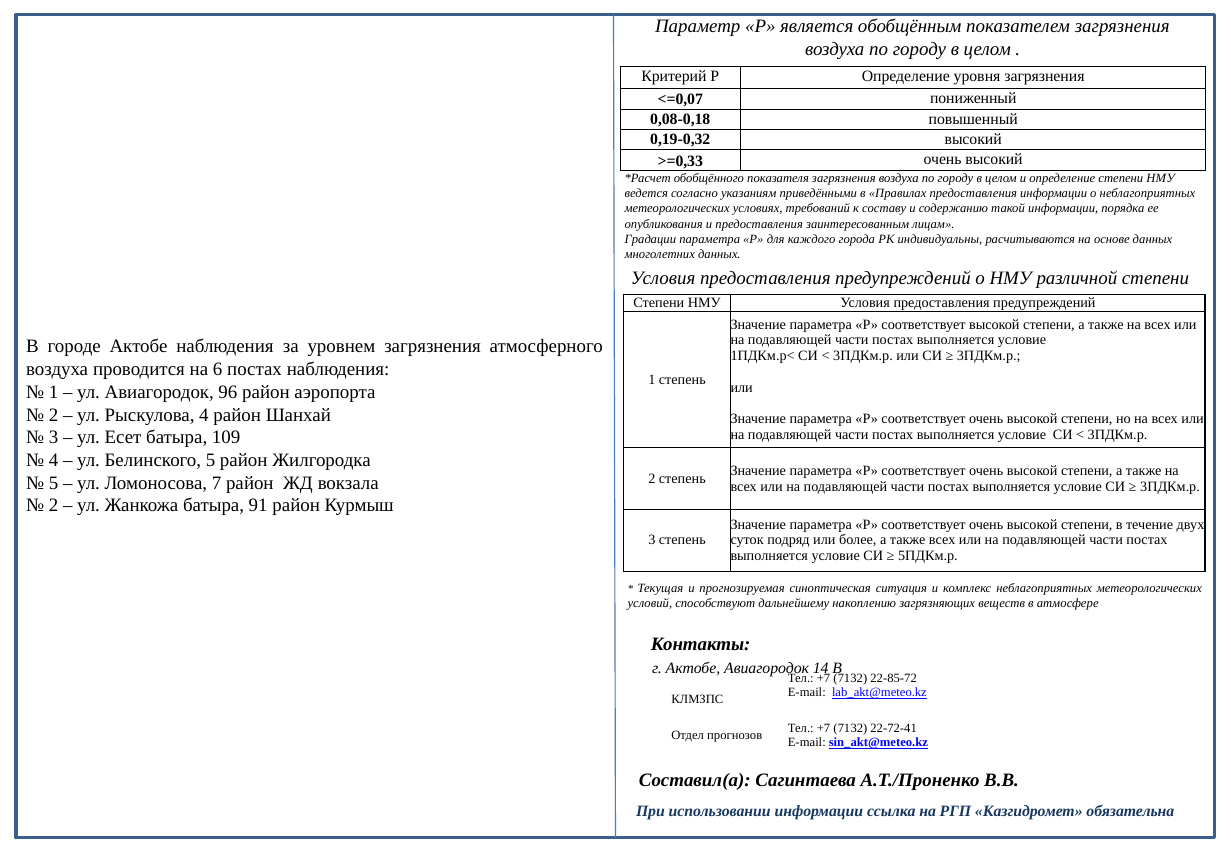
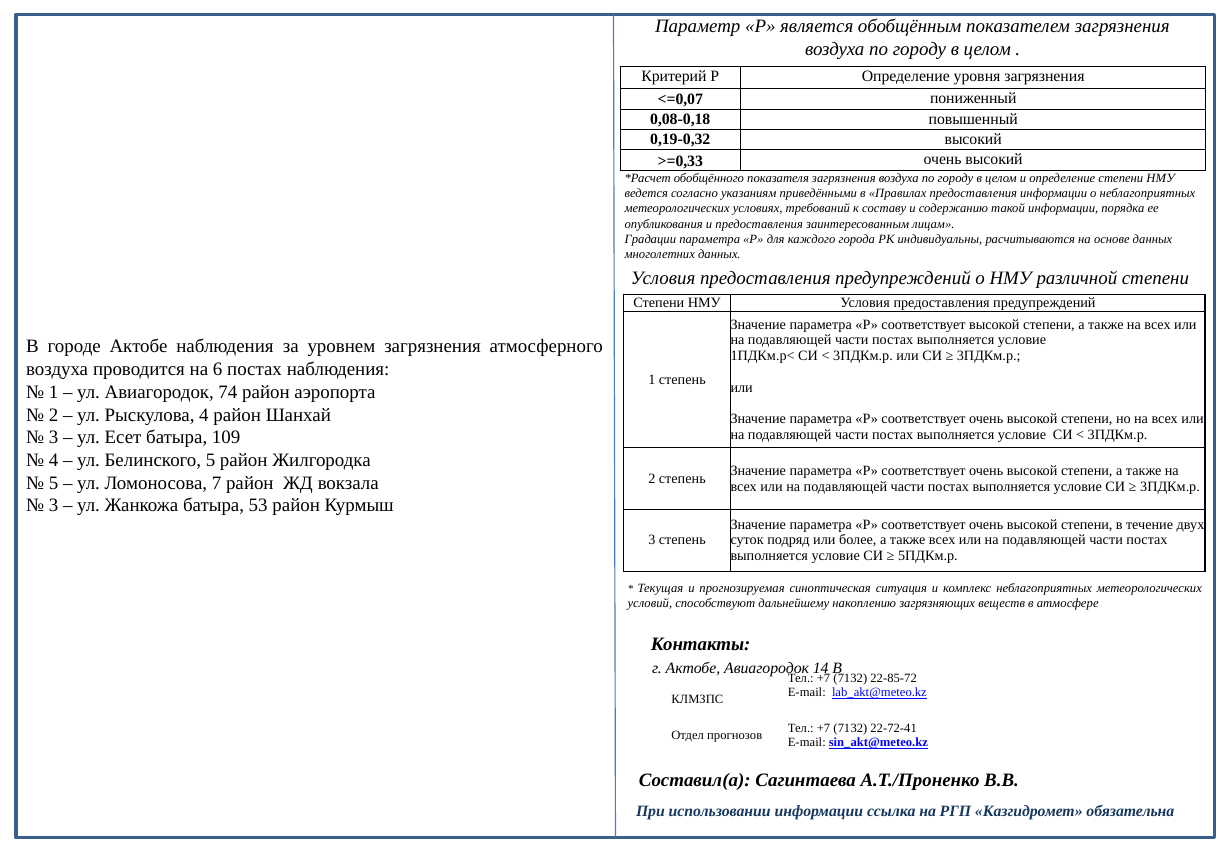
96: 96 -> 74
2 at (54, 506): 2 -> 3
91: 91 -> 53
